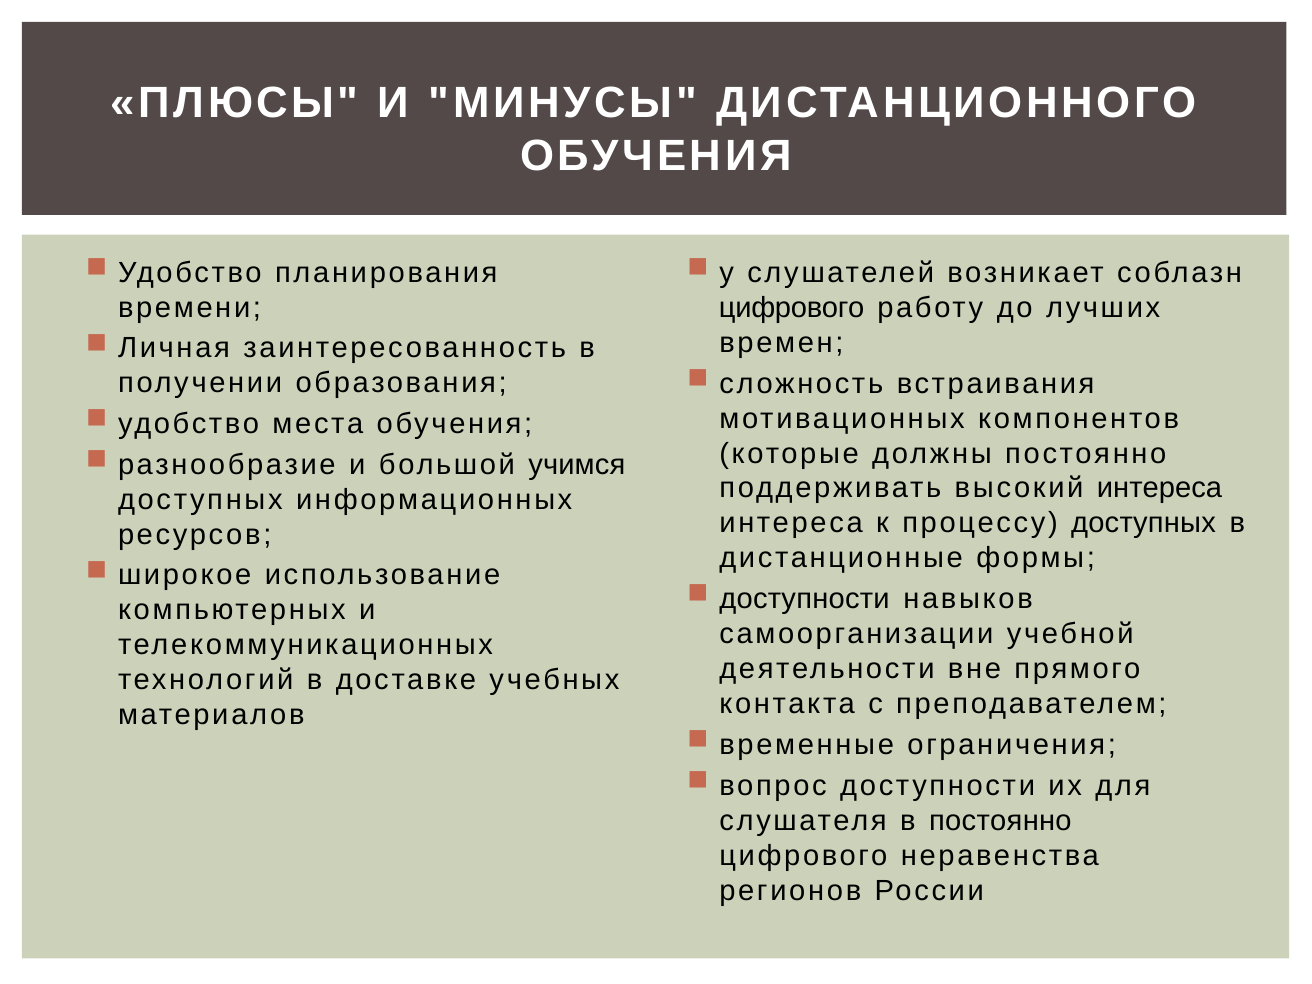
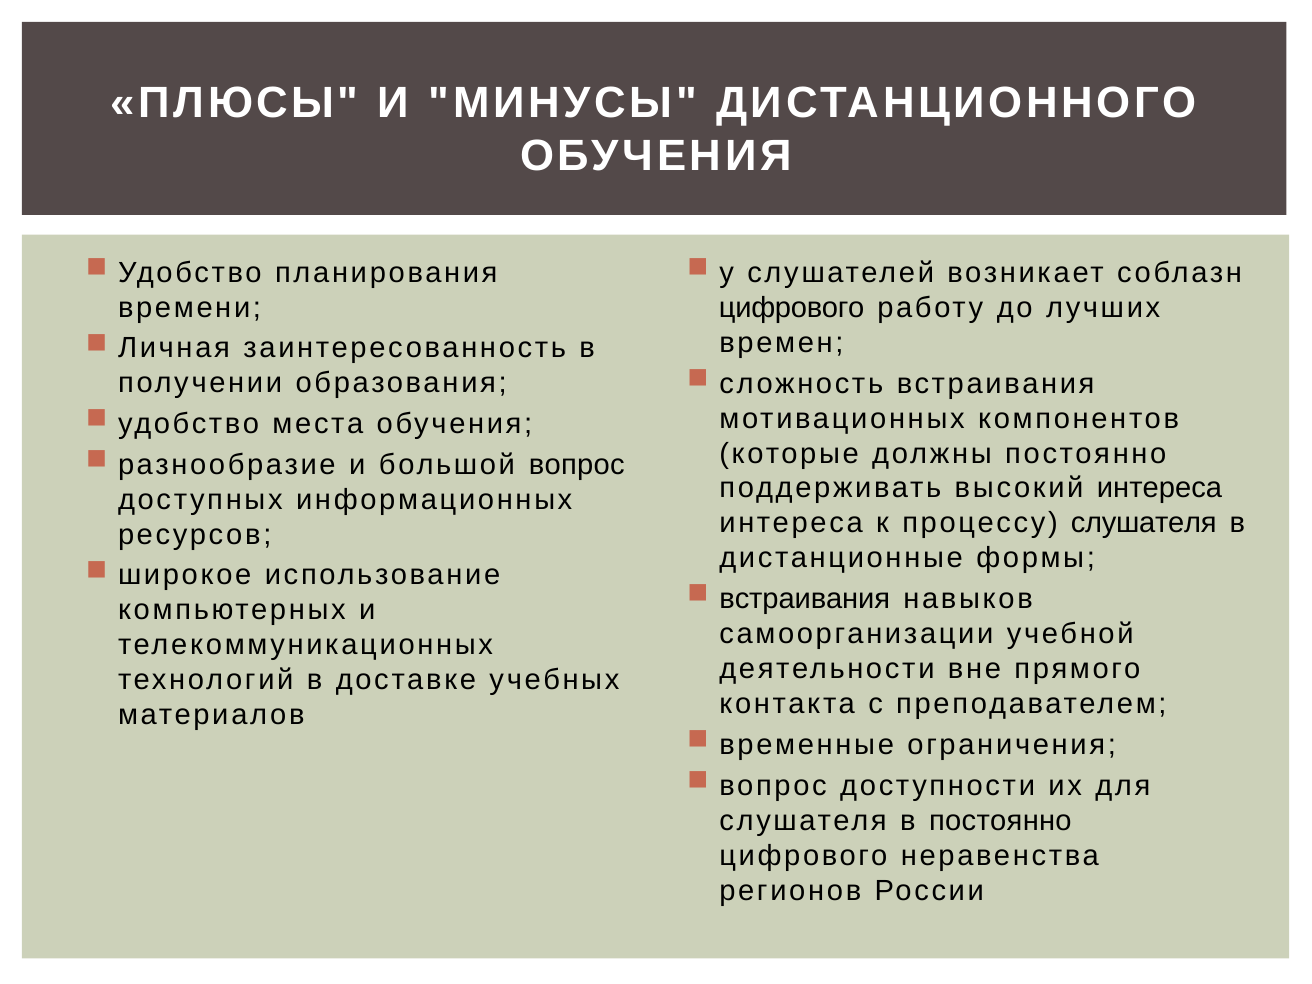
большой учимся: учимся -> вопрос
процессу доступных: доступных -> слушателя
доступности at (805, 599): доступности -> встраивания
